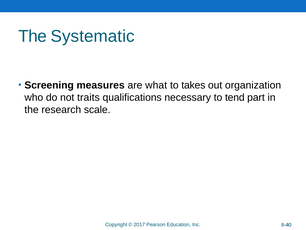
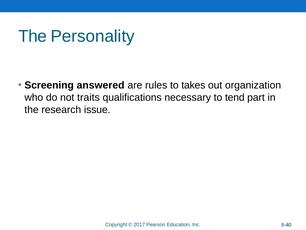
Systematic: Systematic -> Personality
measures: measures -> answered
what: what -> rules
scale: scale -> issue
